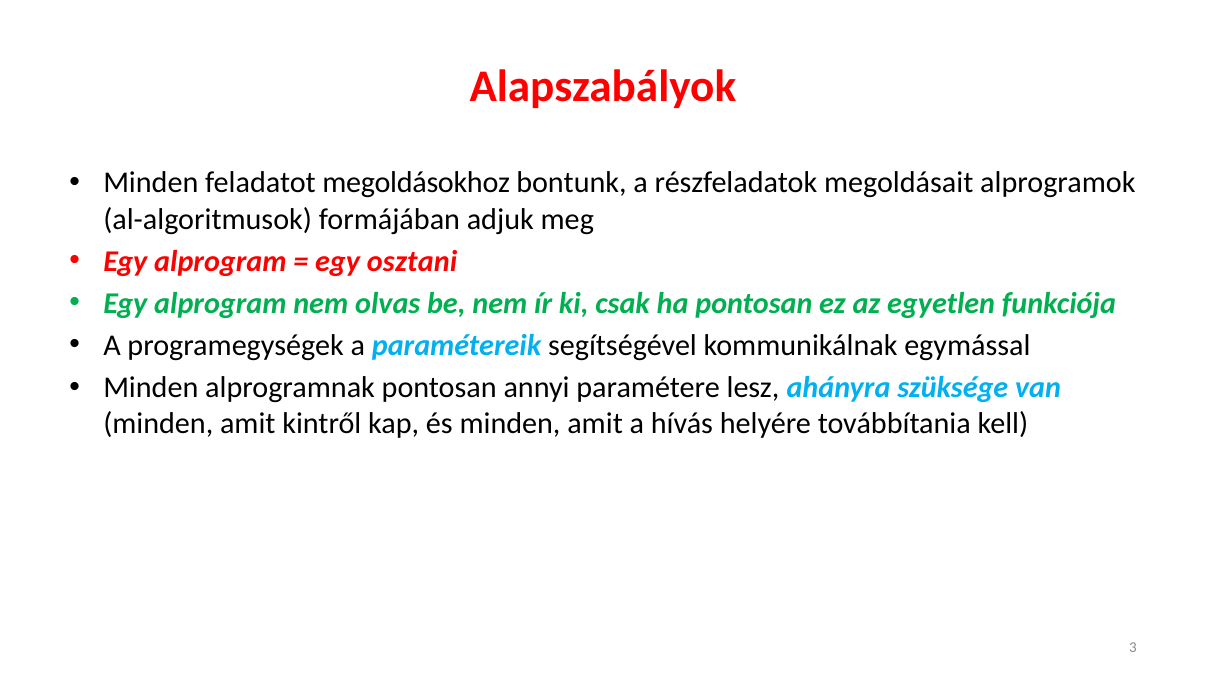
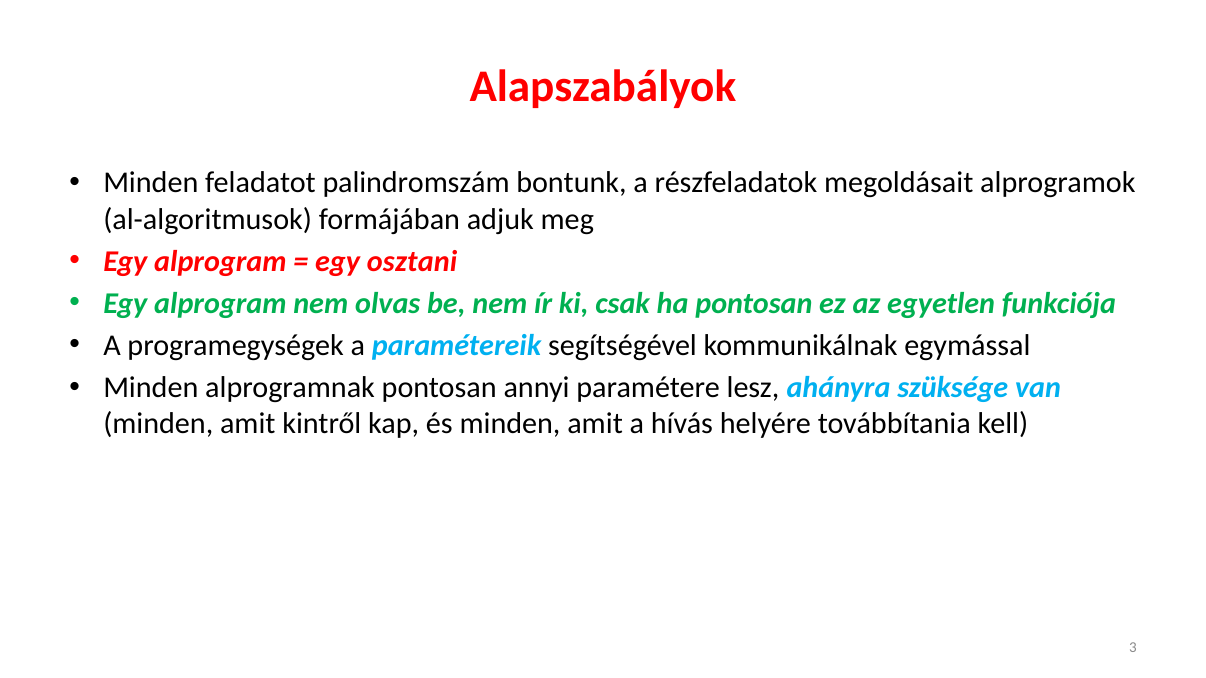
megoldásokhoz: megoldásokhoz -> palindromszám
